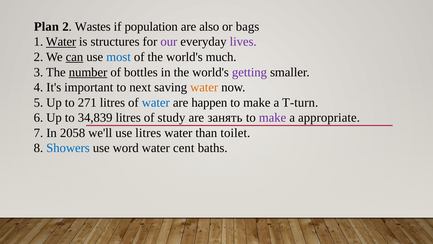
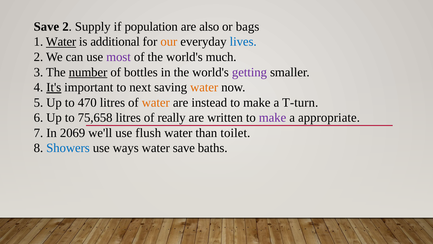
Plan at (46, 27): Plan -> Save
Wastes: Wastes -> Supply
structures: structures -> additional
our colour: purple -> orange
lives colour: purple -> blue
can underline: present -> none
most colour: blue -> purple
It's underline: none -> present
271: 271 -> 470
water at (156, 102) colour: blue -> orange
happen: happen -> instead
34,839: 34,839 -> 75,658
study: study -> really
занять: занять -> written
2058: 2058 -> 2069
use litres: litres -> flush
word: word -> ways
water cent: cent -> save
